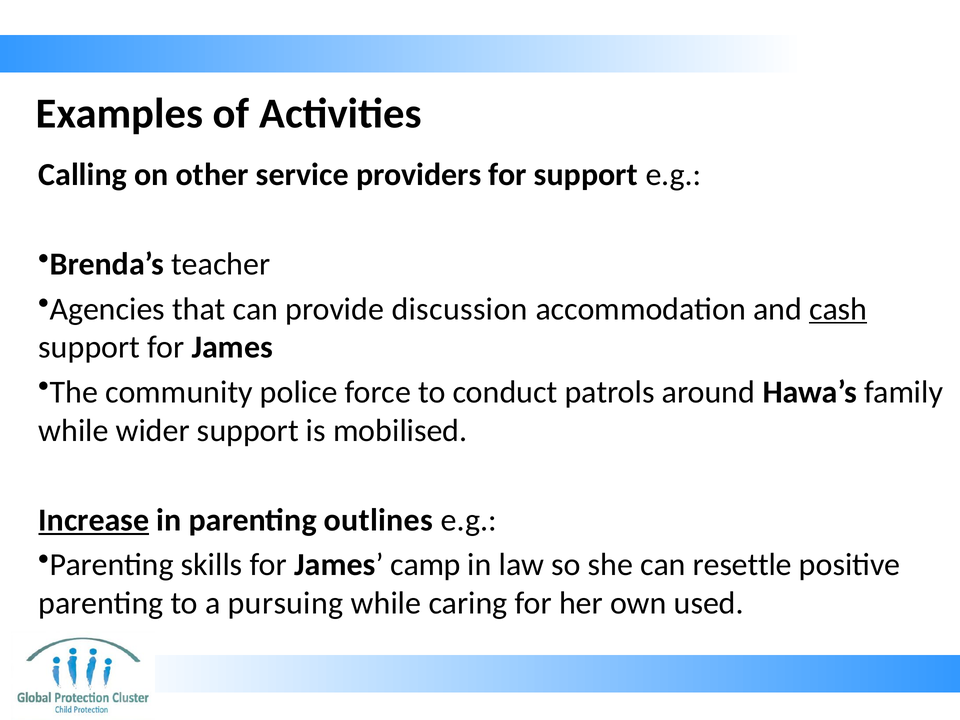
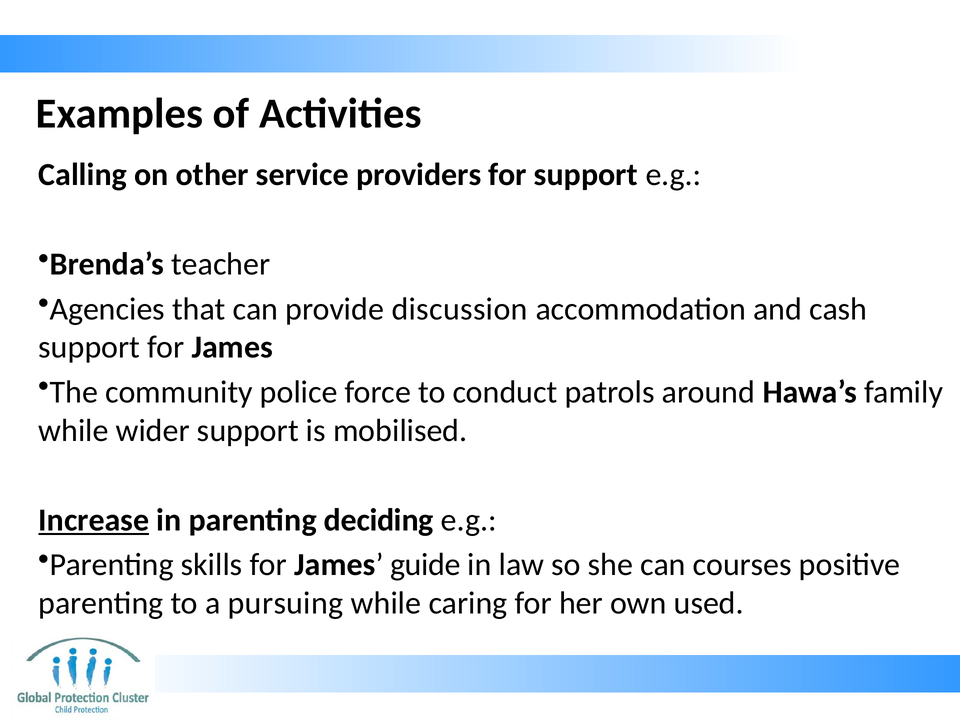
cash underline: present -> none
outlines: outlines -> deciding
camp: camp -> guide
resettle: resettle -> courses
